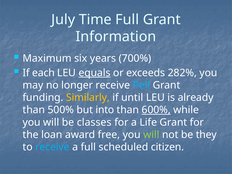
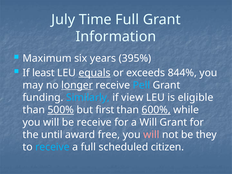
700%: 700% -> 395%
each: each -> least
282%: 282% -> 844%
longer underline: none -> present
Similarly colour: yellow -> light blue
until: until -> view
already: already -> eligible
500% underline: none -> present
into: into -> first
be classes: classes -> receive
a Life: Life -> Will
loan: loan -> until
will at (151, 135) colour: light green -> pink
